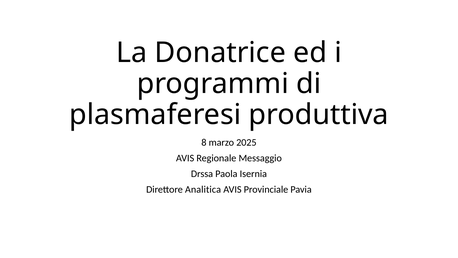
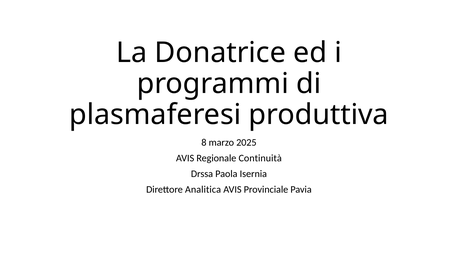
Messaggio: Messaggio -> Continuità
